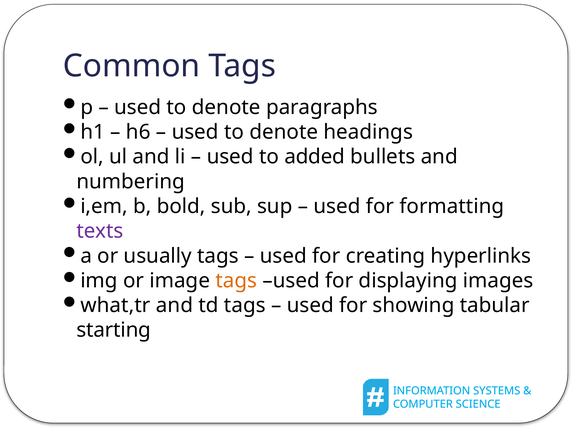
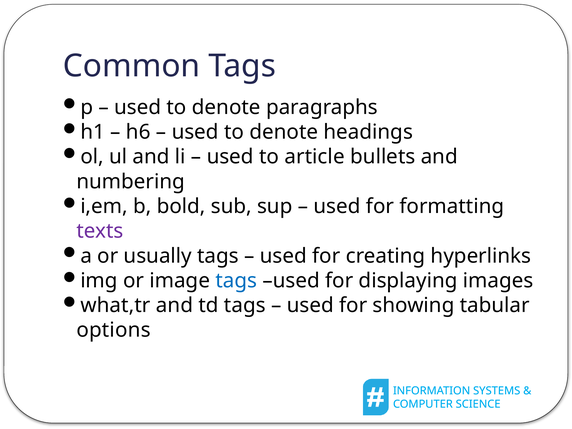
added: added -> article
tags at (236, 281) colour: orange -> blue
starting: starting -> options
